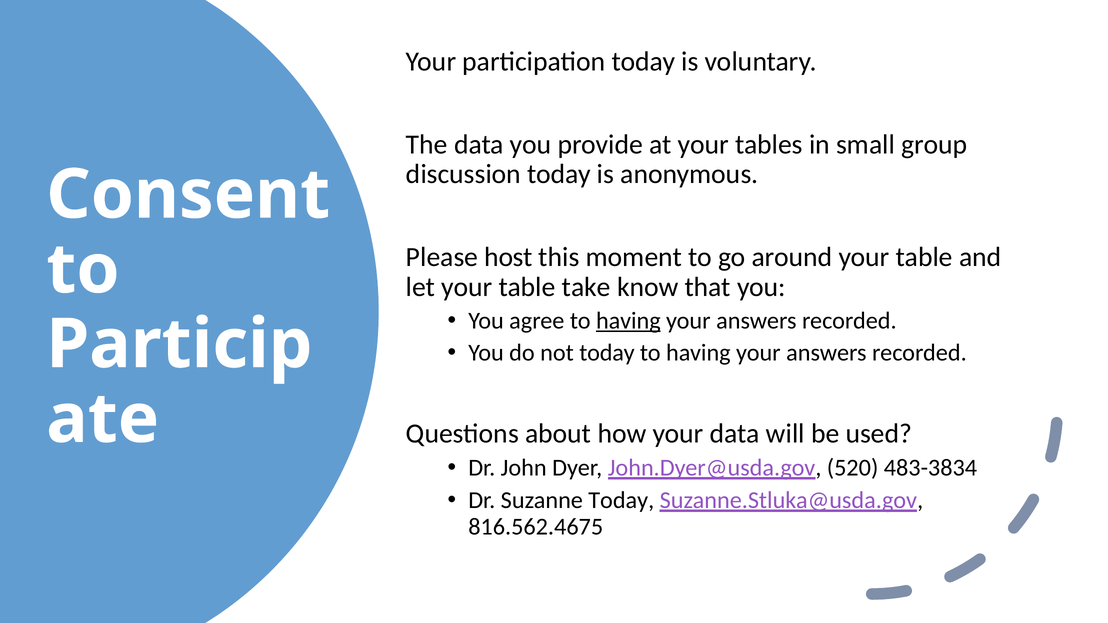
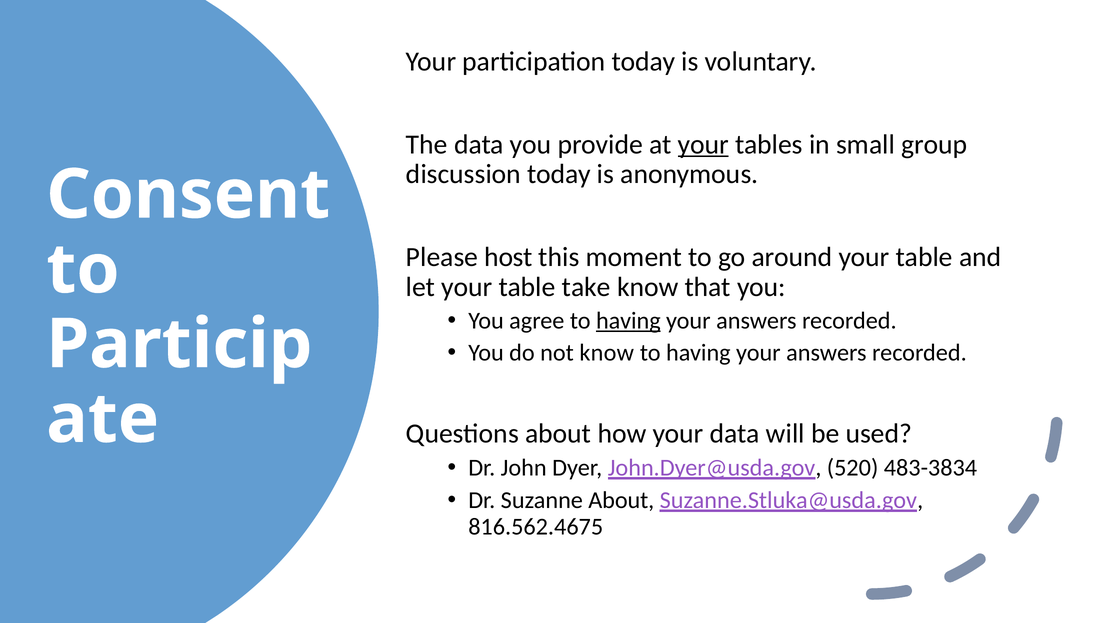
your at (703, 144) underline: none -> present
not today: today -> know
Suzanne Today: Today -> About
